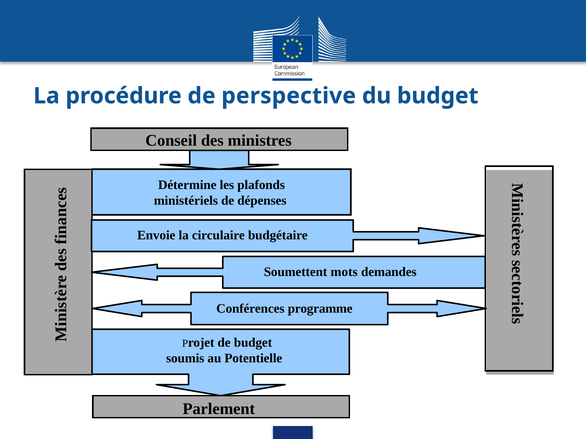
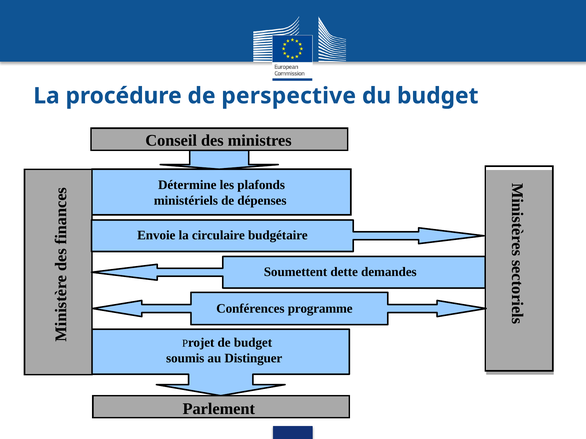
mots: mots -> dette
Potentielle: Potentielle -> Distinguer
